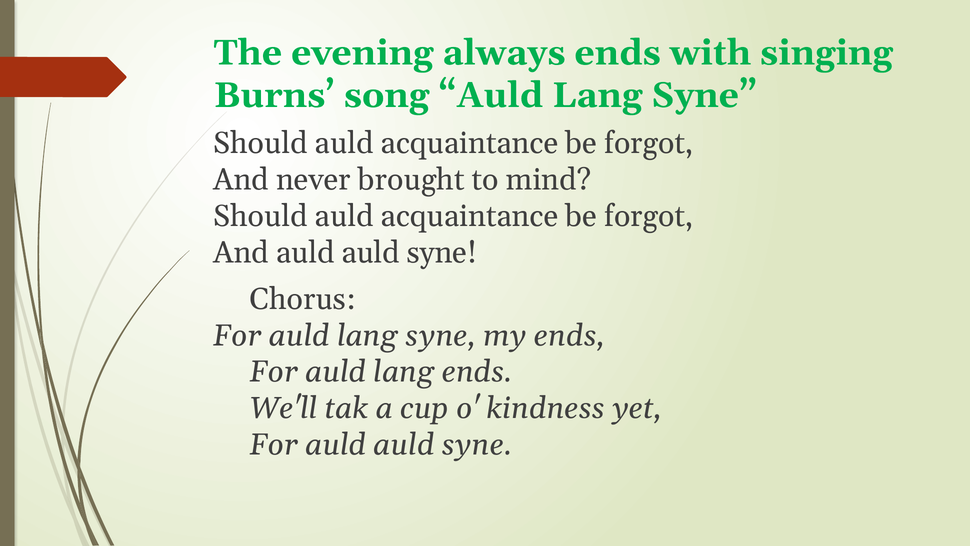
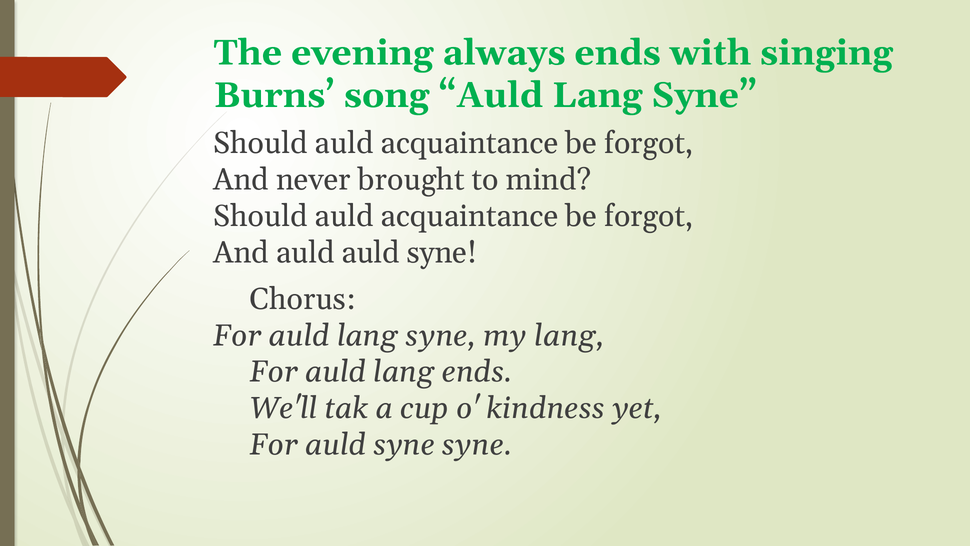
my ends: ends -> lang
For auld auld: auld -> syne
